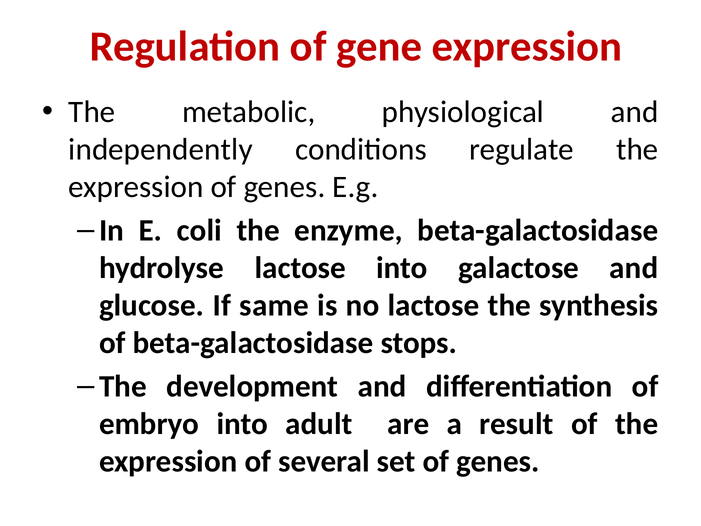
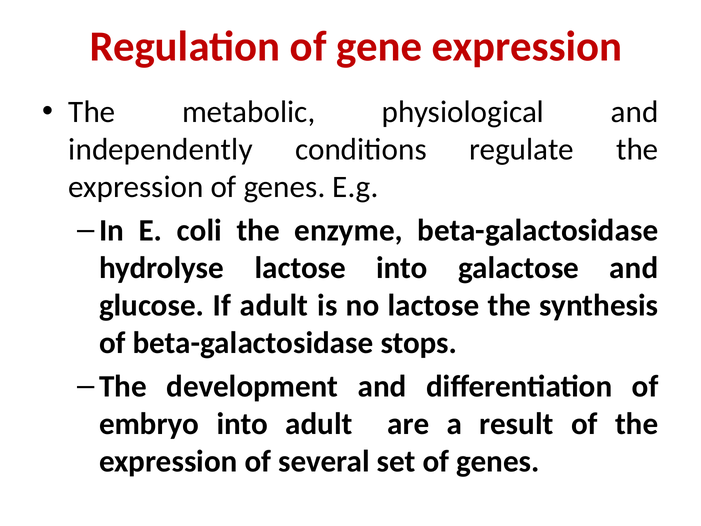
If same: same -> adult
